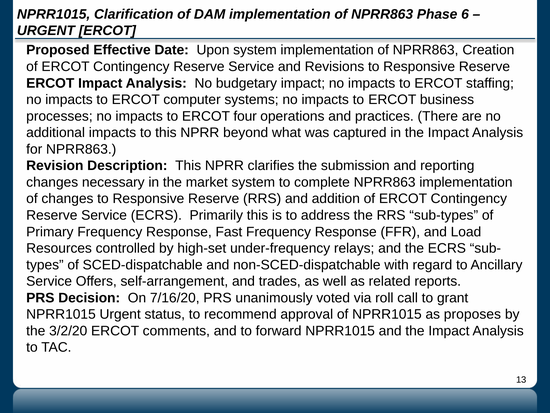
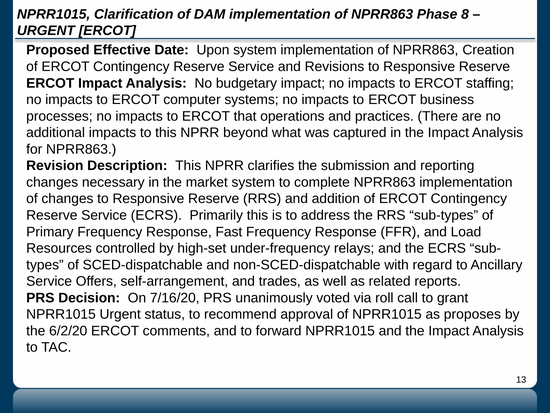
6: 6 -> 8
four: four -> that
3/2/20: 3/2/20 -> 6/2/20
